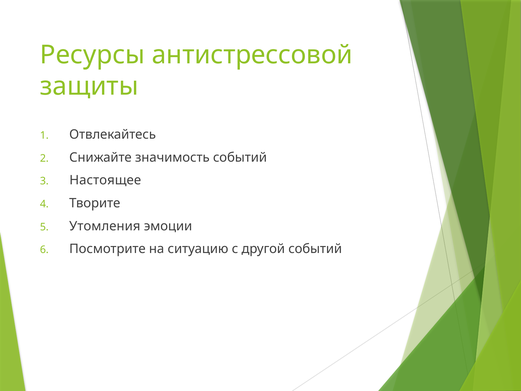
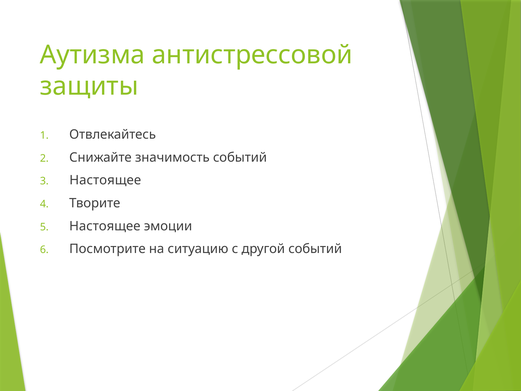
Ресурсы: Ресурсы -> Аутизма
Утомления at (105, 226): Утомления -> Настоящее
